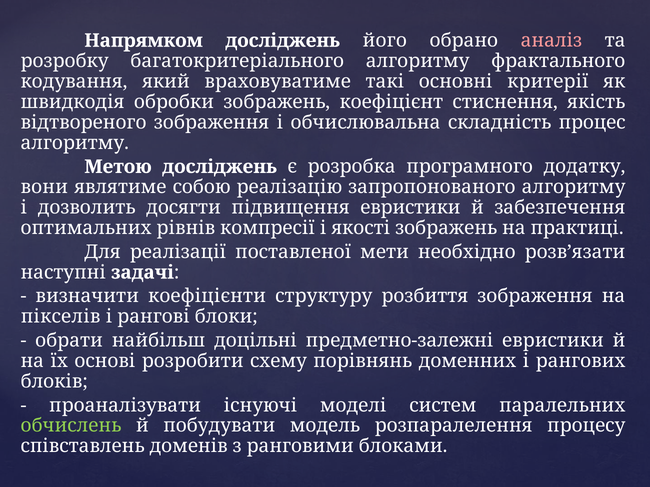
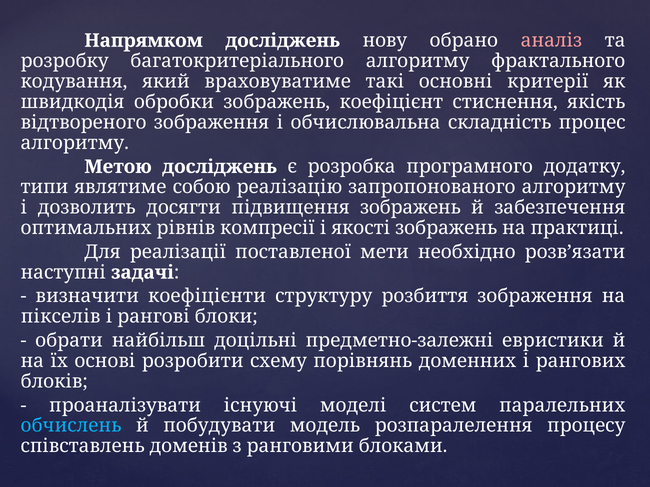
його: його -> нову
вони: вони -> типи
підвищення евристики: евристики -> зображень
обчислень colour: light green -> light blue
